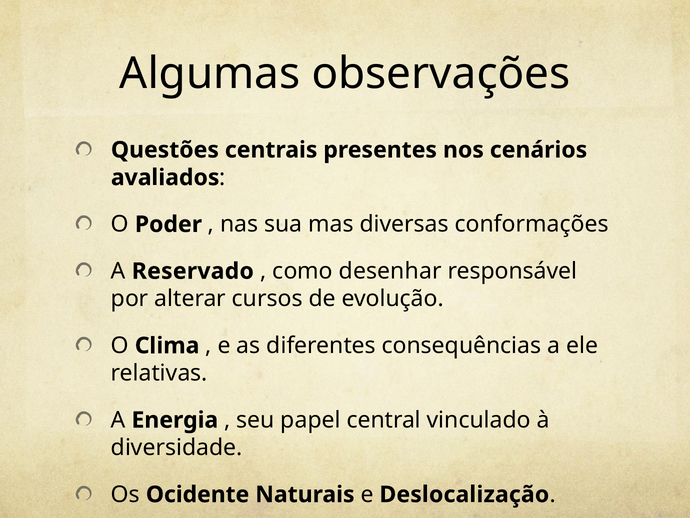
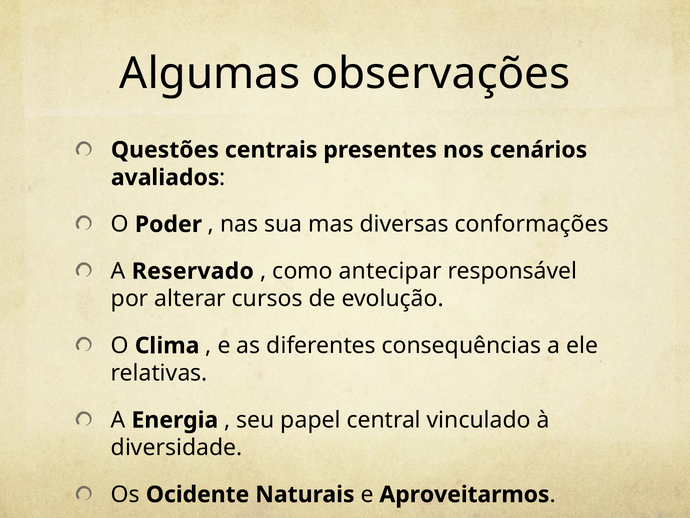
desenhar: desenhar -> antecipar
Deslocalização: Deslocalização -> Aproveitarmos
